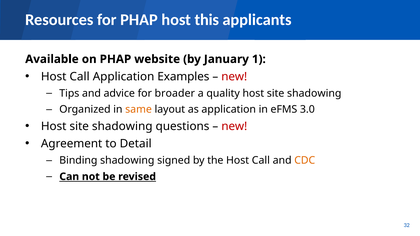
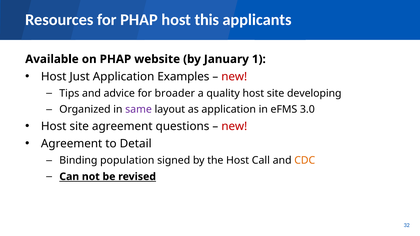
Call at (80, 77): Call -> Just
quality host site shadowing: shadowing -> developing
same colour: orange -> purple
shadowing at (122, 126): shadowing -> agreement
Binding shadowing: shadowing -> population
